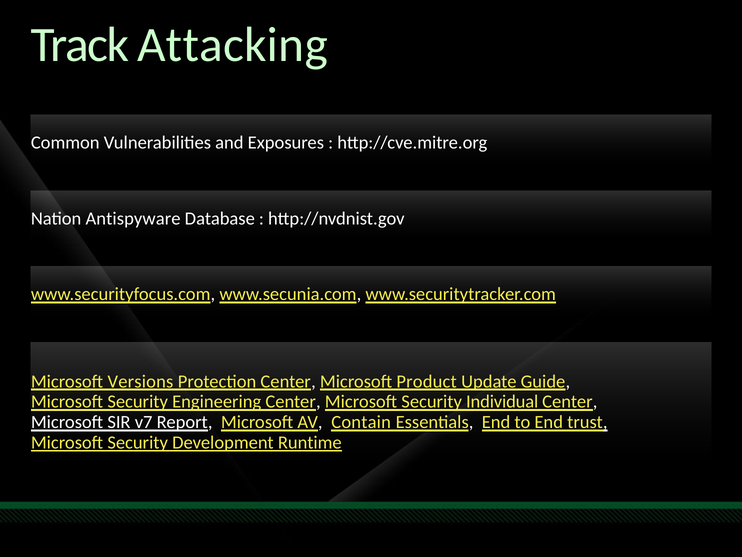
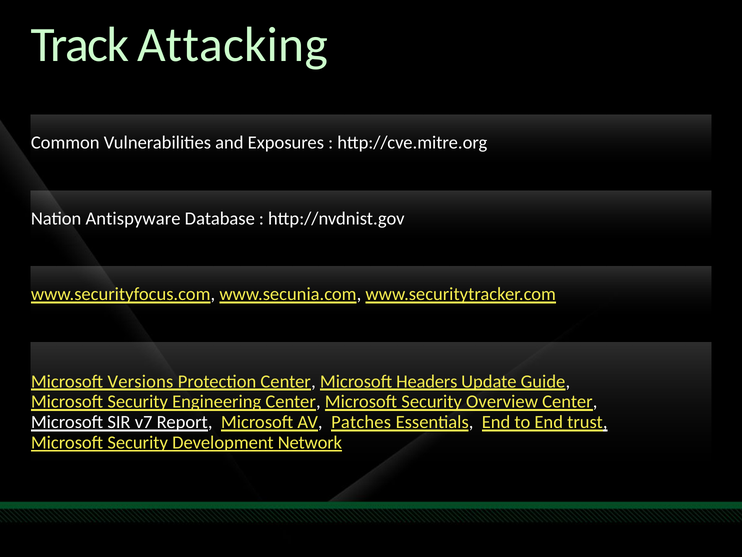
Product: Product -> Headers
Individual: Individual -> Overview
Contain: Contain -> Patches
Runtime: Runtime -> Network
